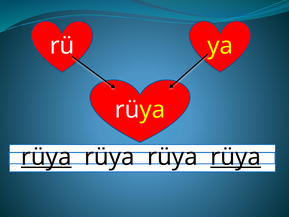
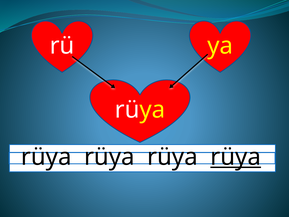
rüya at (46, 157) underline: present -> none
